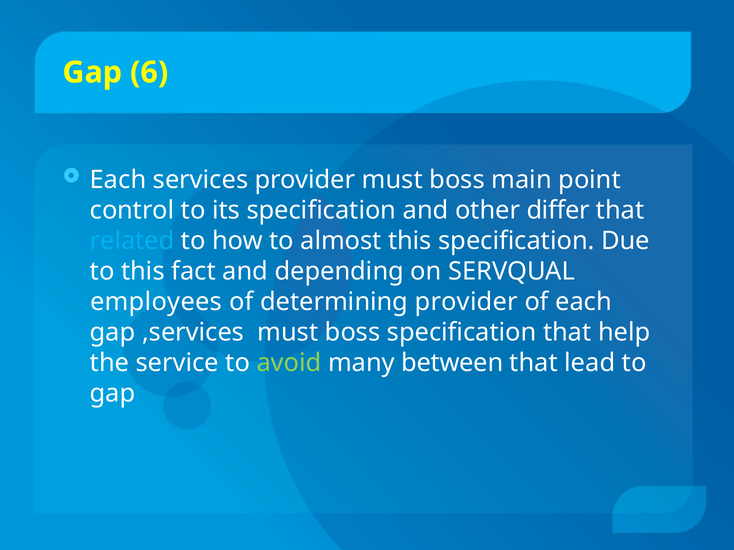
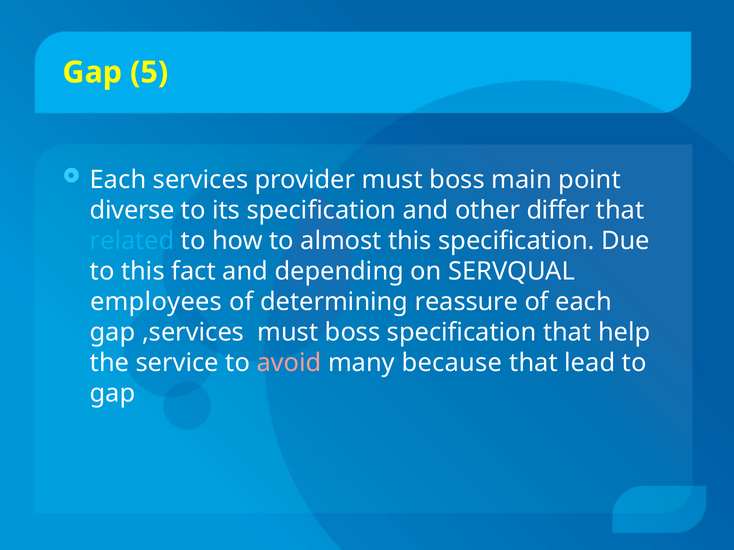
6: 6 -> 5
control: control -> diverse
determining provider: provider -> reassure
avoid colour: light green -> pink
between: between -> because
